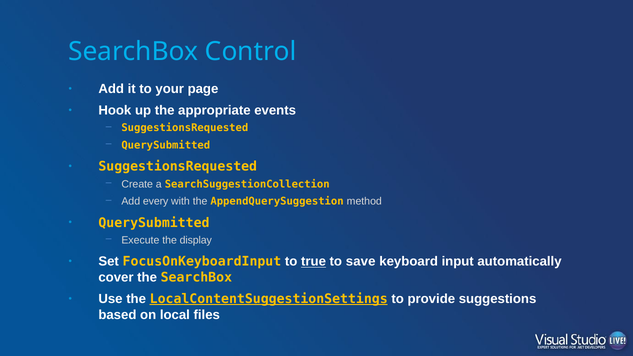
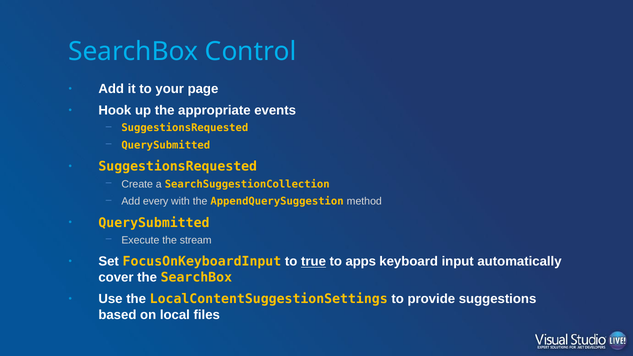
display: display -> stream
save: save -> apps
LocalContentSuggestionSettings underline: present -> none
